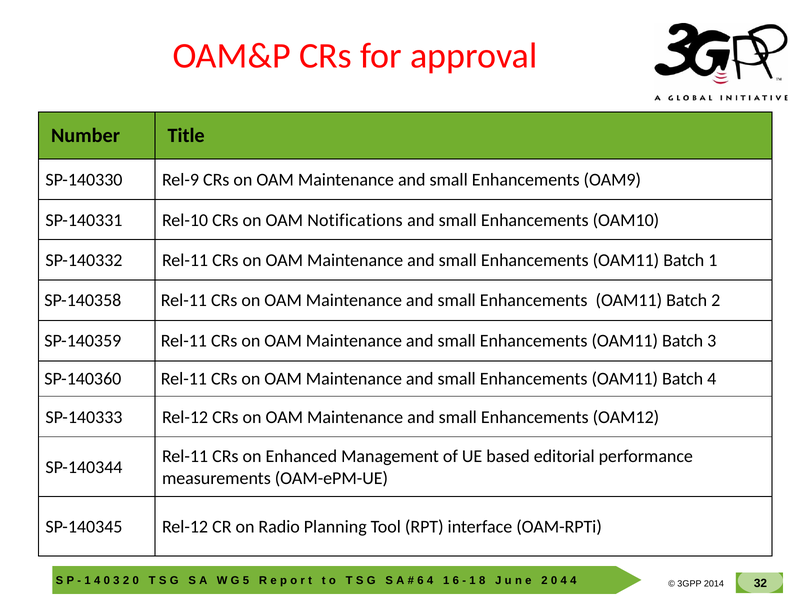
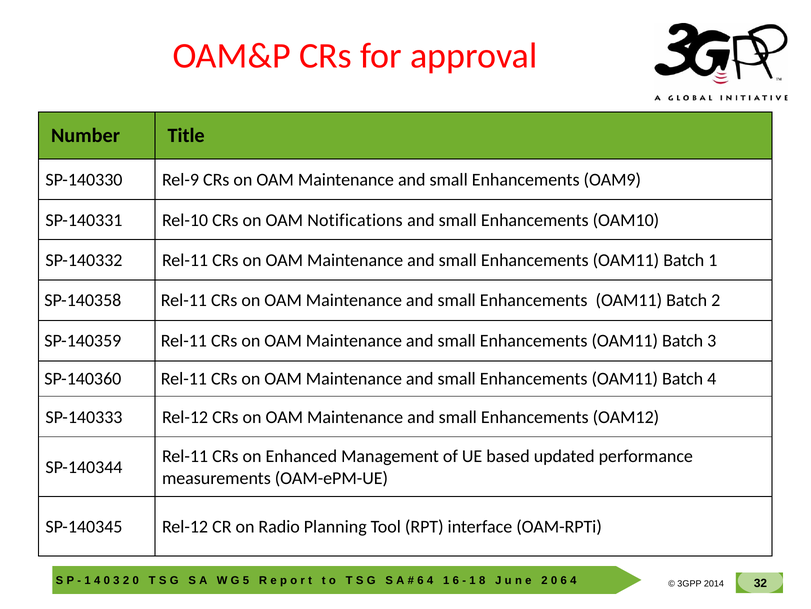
editorial: editorial -> updated
4 at (564, 580): 4 -> 6
